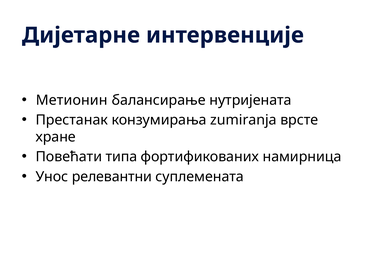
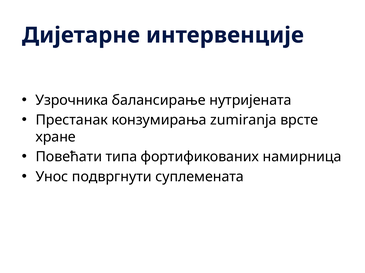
Метионин: Метионин -> Узрочника
релевантни: релевантни -> подвргнути
